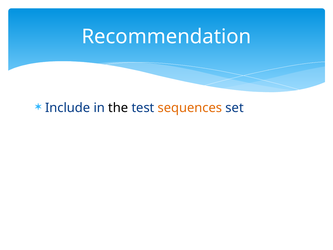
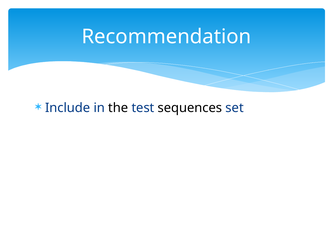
sequences colour: orange -> black
